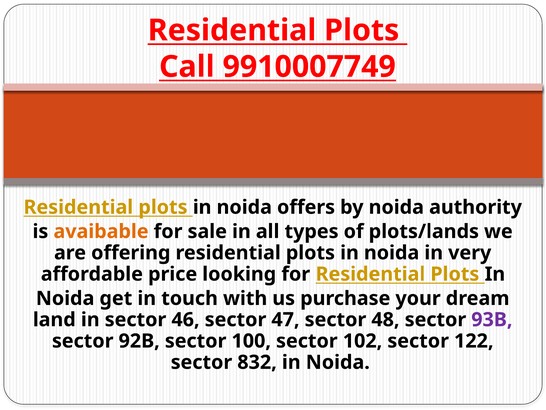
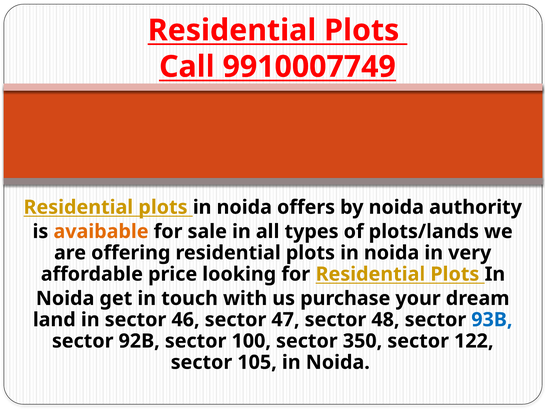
93B colour: purple -> blue
102: 102 -> 350
832: 832 -> 105
